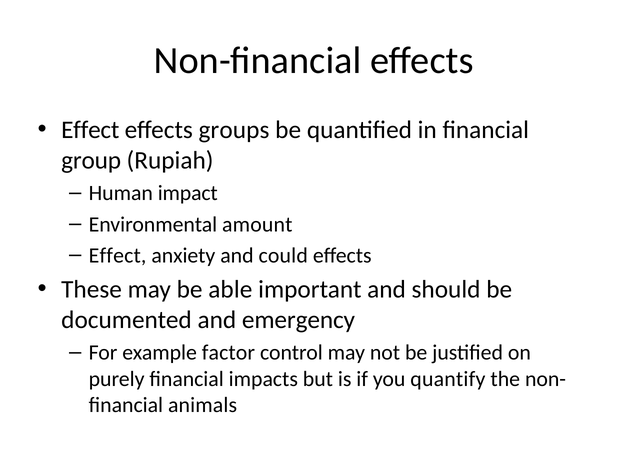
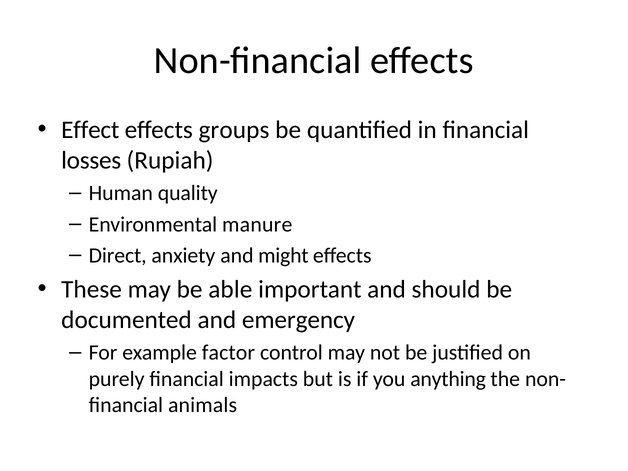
group: group -> losses
impact: impact -> quality
amount: amount -> manure
Effect at (118, 255): Effect -> Direct
could: could -> might
quantify: quantify -> anything
